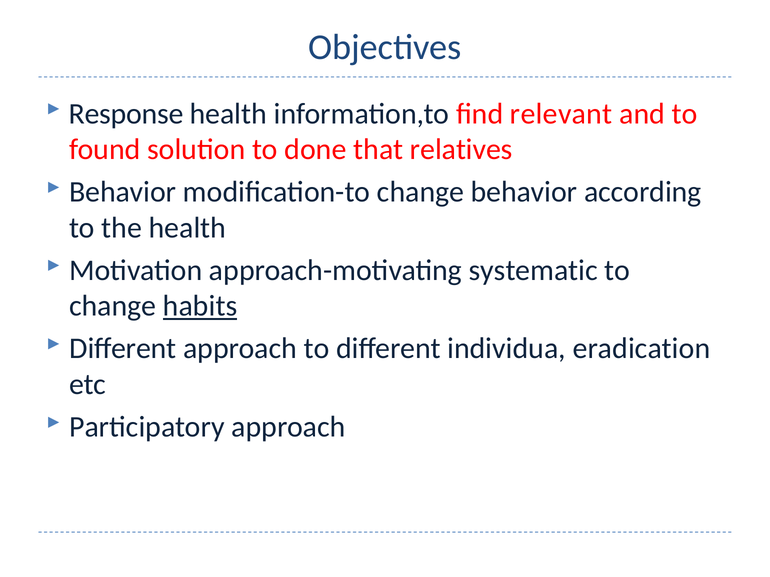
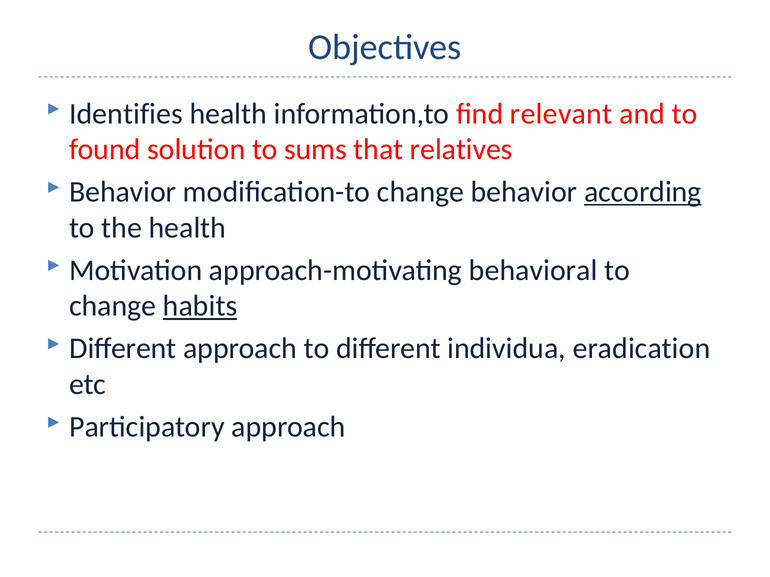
Response: Response -> Identifies
done: done -> sums
according underline: none -> present
systematic: systematic -> behavioral
